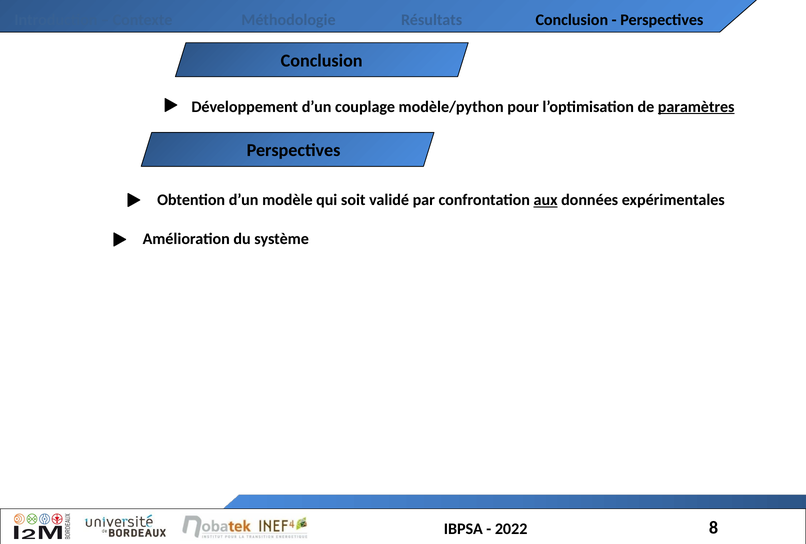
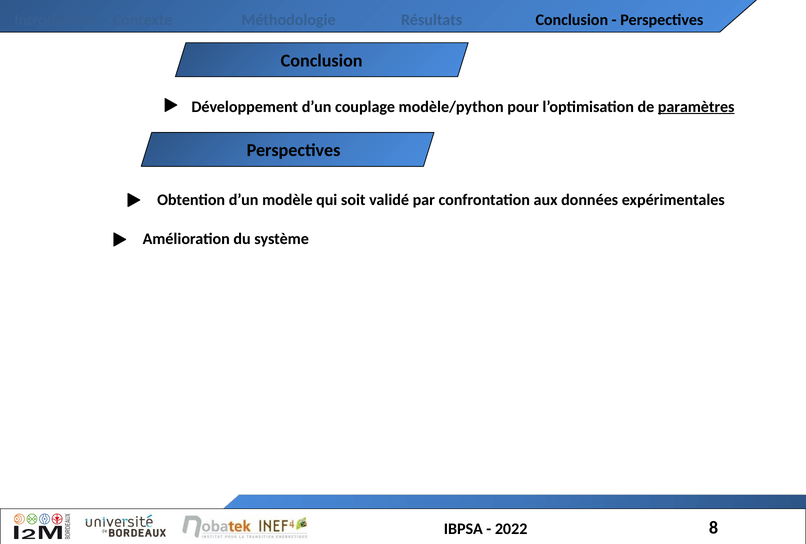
aux underline: present -> none
